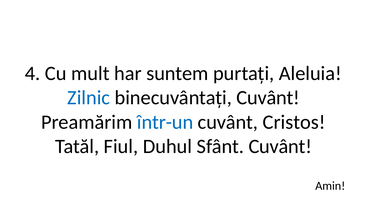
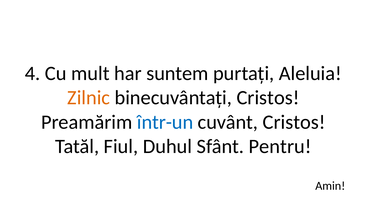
Zilnic colour: blue -> orange
binecuvântați Cuvânt: Cuvânt -> Cristos
Sfânt Cuvânt: Cuvânt -> Pentru
